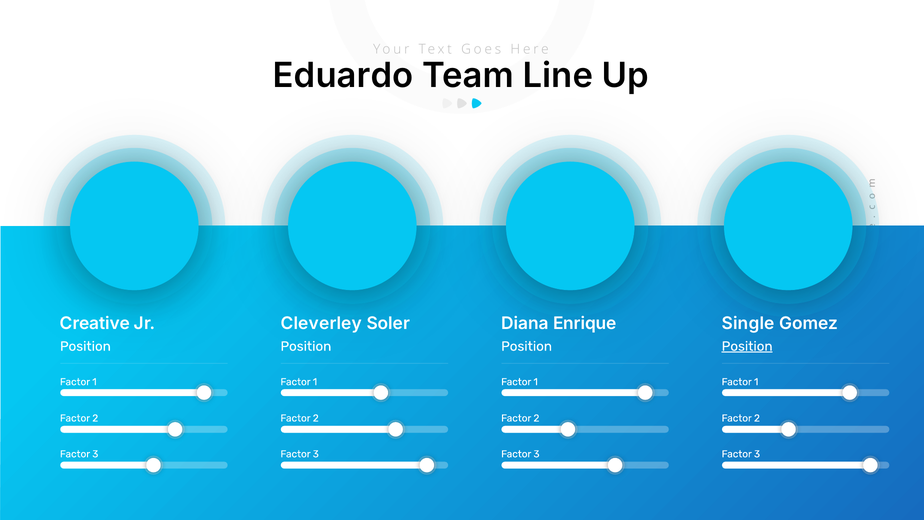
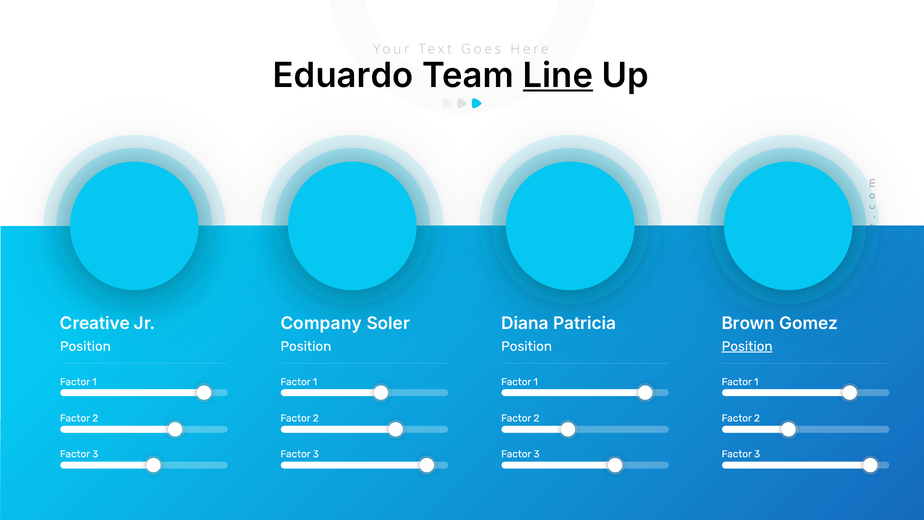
Line underline: none -> present
Cleverley: Cleverley -> Company
Enrique: Enrique -> Patricia
Single: Single -> Brown
